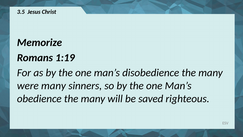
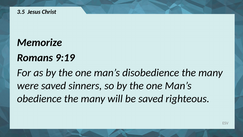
1:19: 1:19 -> 9:19
were many: many -> saved
